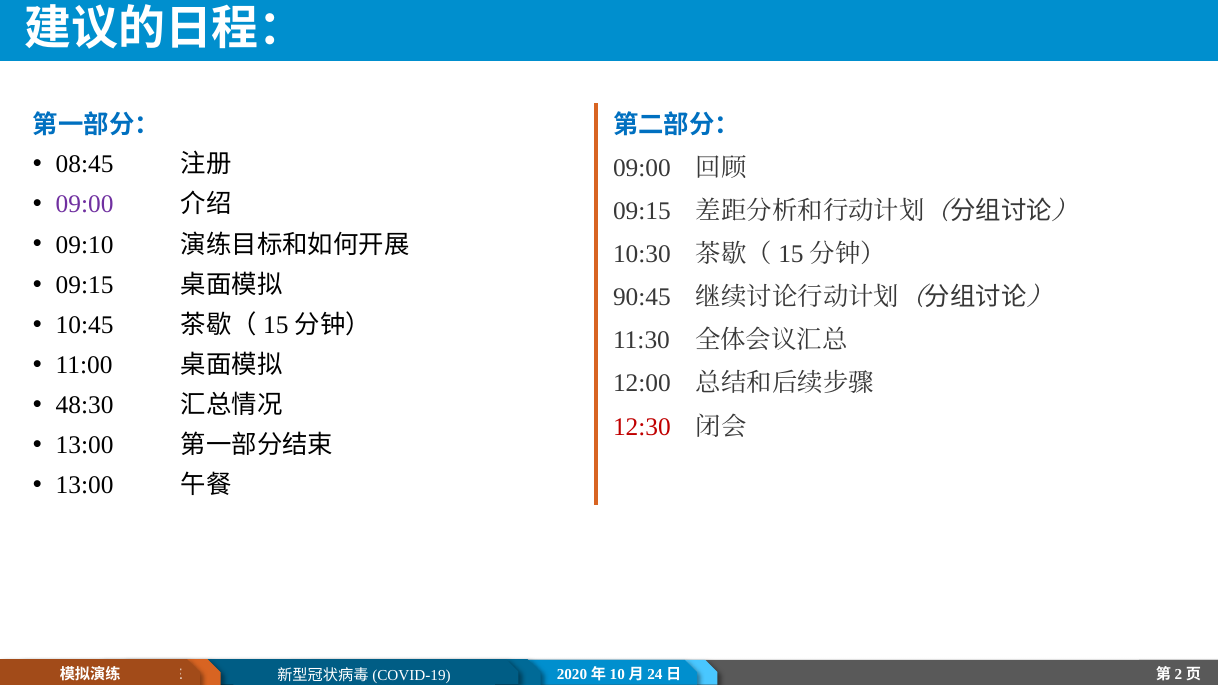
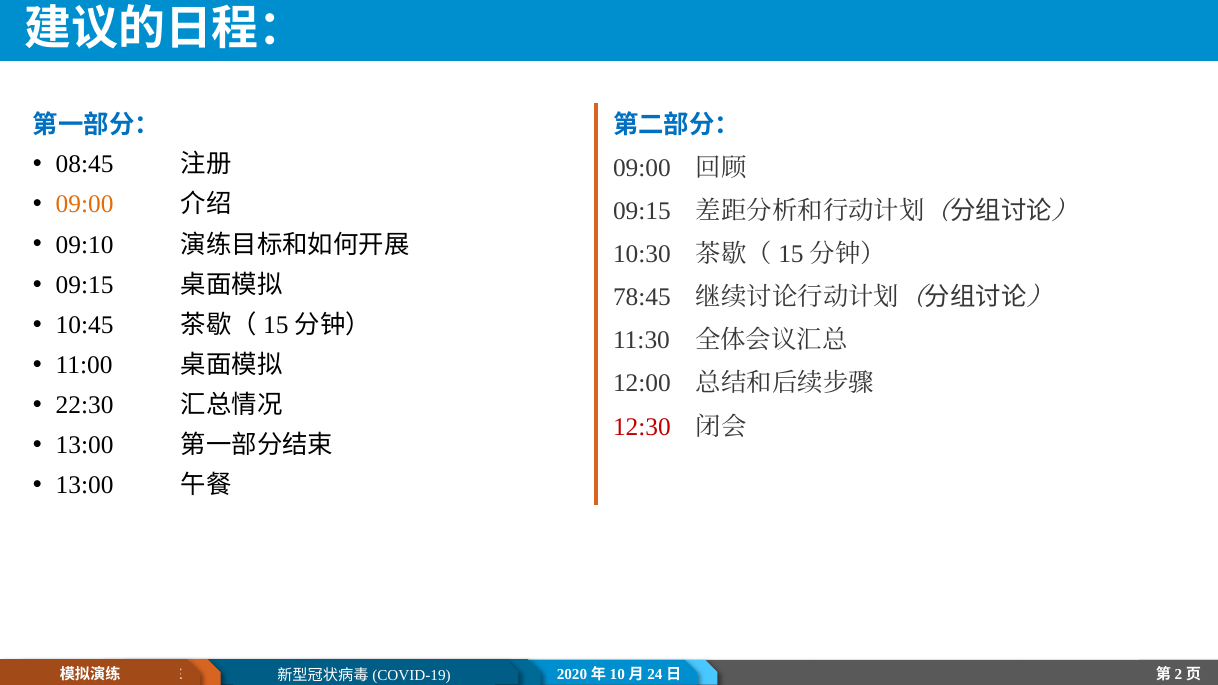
09:00 at (85, 205) colour: purple -> orange
90:45: 90:45 -> 78:45
48:30: 48:30 -> 22:30
